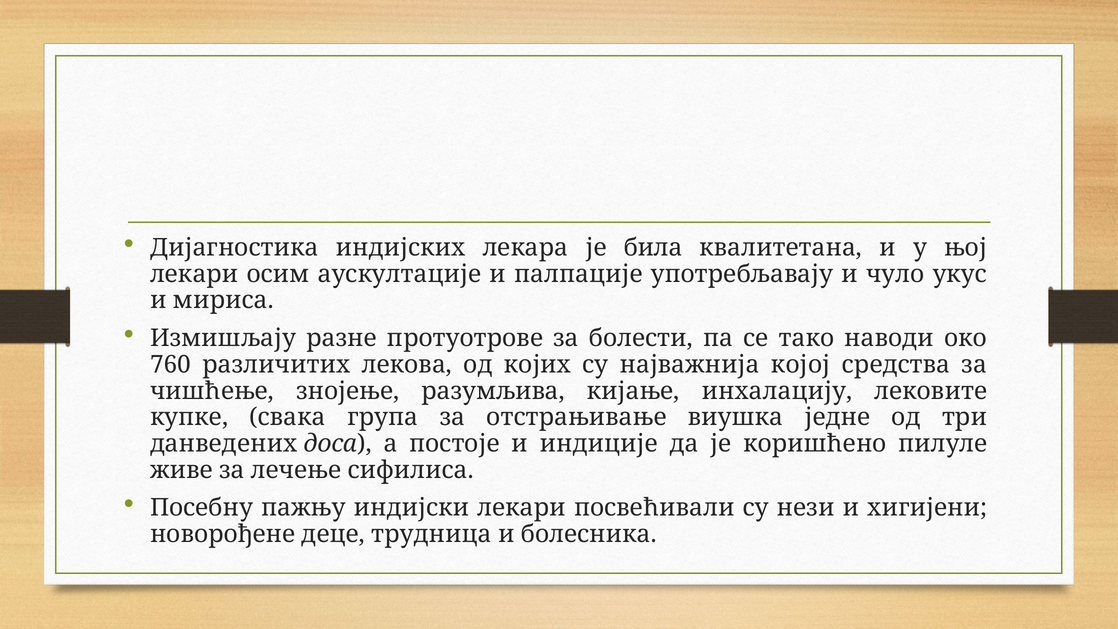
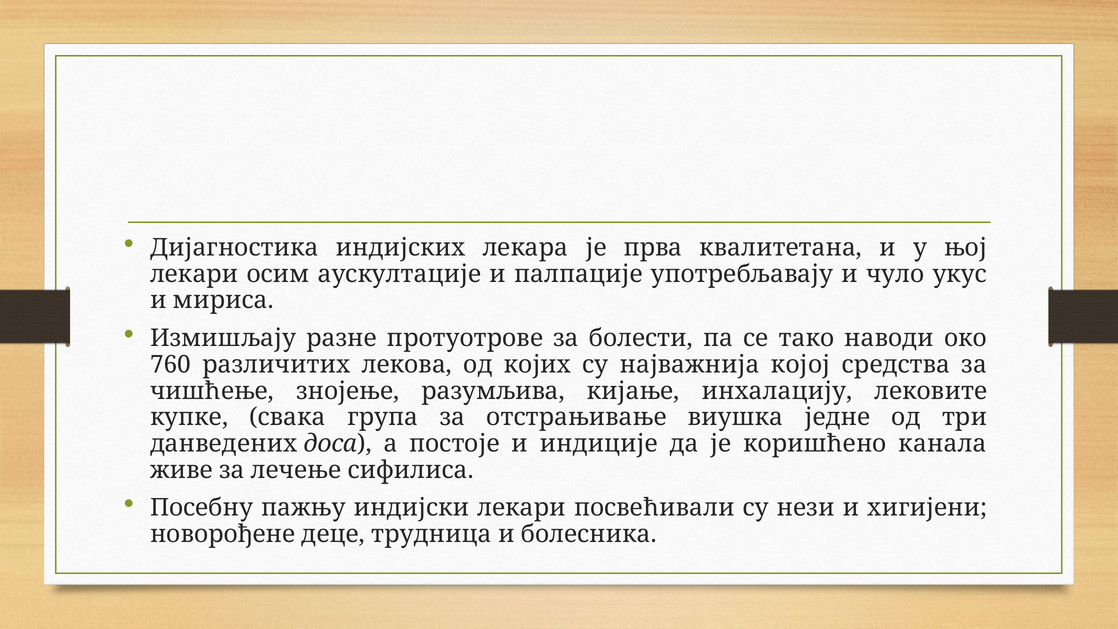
била: била -> прва
пилуле: пилуле -> канала
